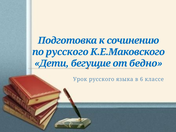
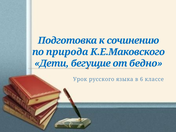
по русского: русского -> природа
